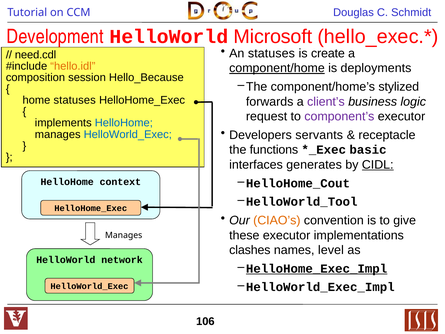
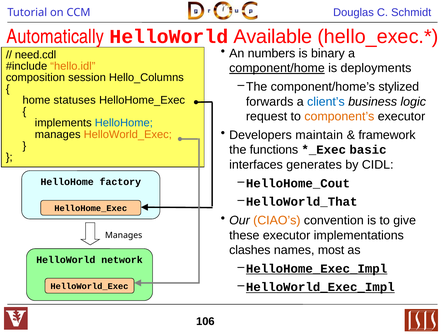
Development: Development -> Automatically
Microsoft: Microsoft -> Available
An statuses: statuses -> numbers
create: create -> binary
Hello_Because: Hello_Because -> Hello_Columns
client’s colour: purple -> blue
component’s colour: purple -> orange
servants: servants -> maintain
receptacle: receptacle -> framework
HelloWorld_Exec at (128, 134) colour: blue -> orange
CIDL underline: present -> none
context: context -> factory
HelloWorld_Tool: HelloWorld_Tool -> HelloWorld_That
level: level -> most
HelloWorld_Exec_Impl underline: none -> present
